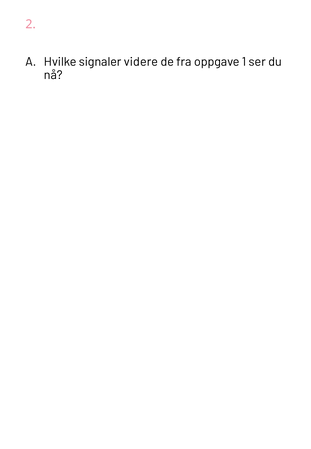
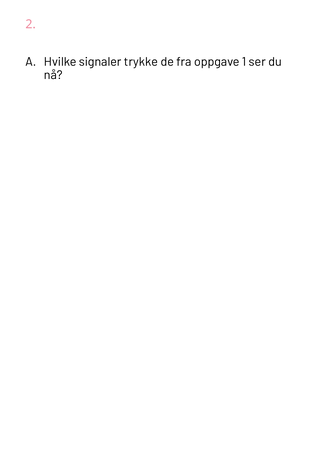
videre: videre -> trykke
